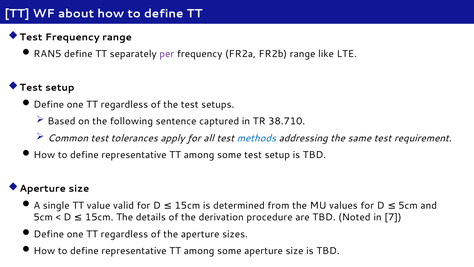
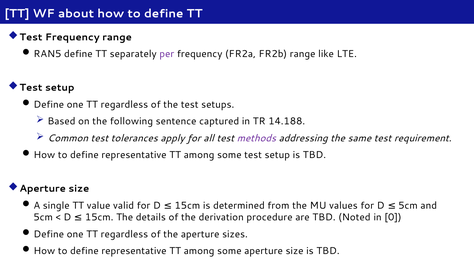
38.710: 38.710 -> 14.188
methods colour: blue -> purple
7: 7 -> 0
